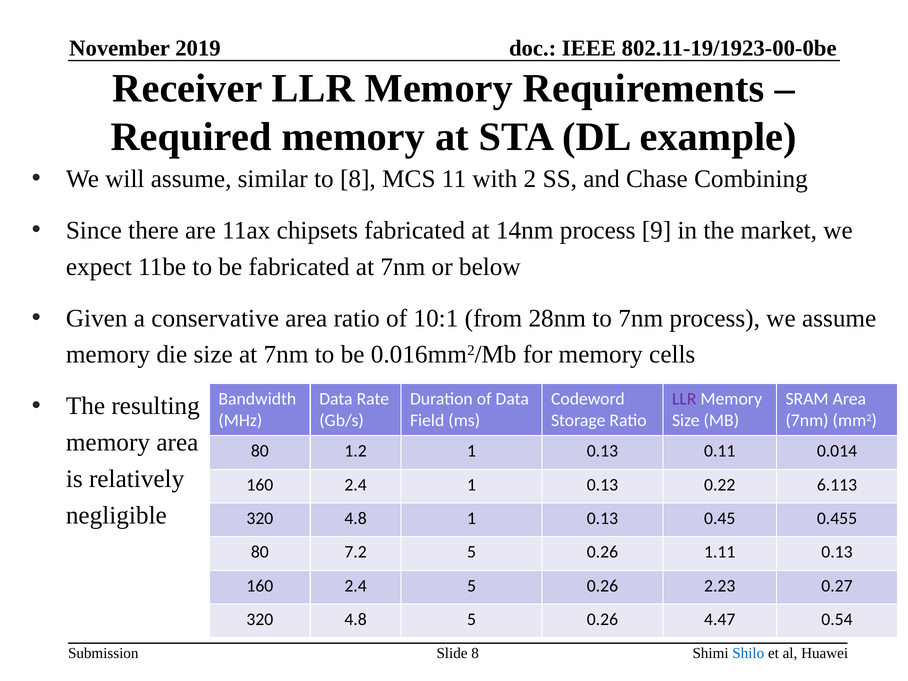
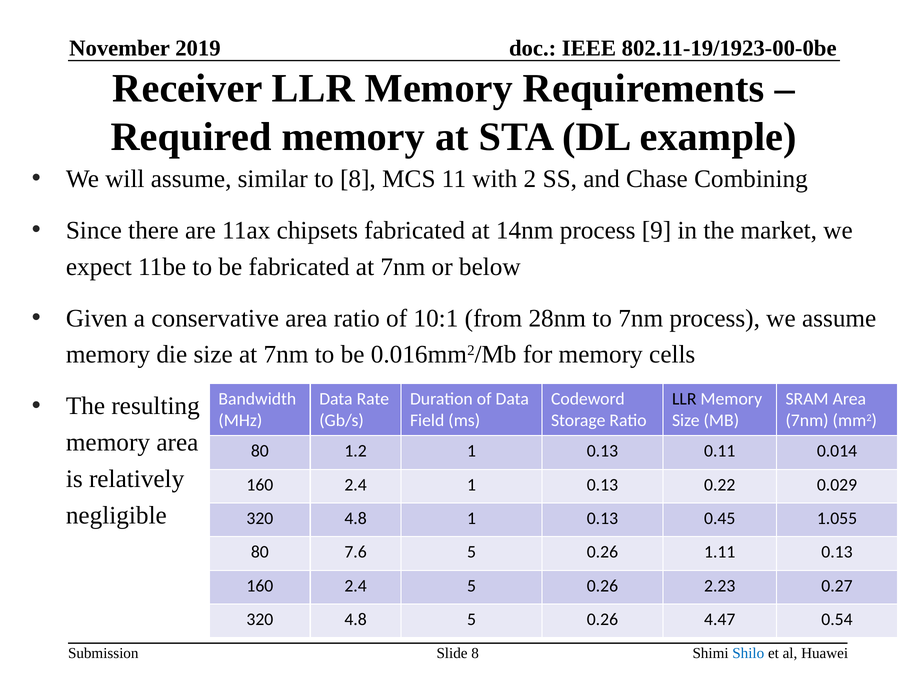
LLR at (684, 399) colour: purple -> black
6.113: 6.113 -> 0.029
0.455: 0.455 -> 1.055
7.2: 7.2 -> 7.6
